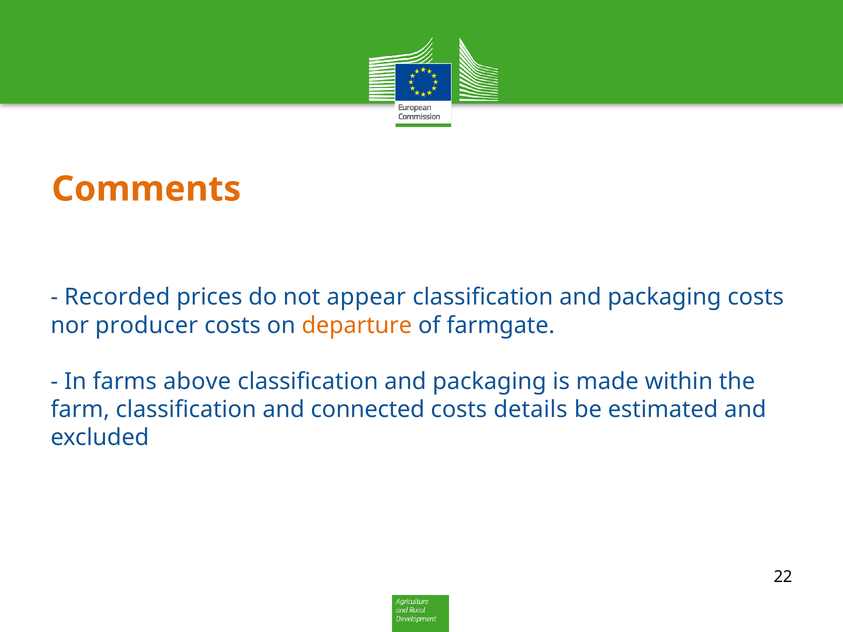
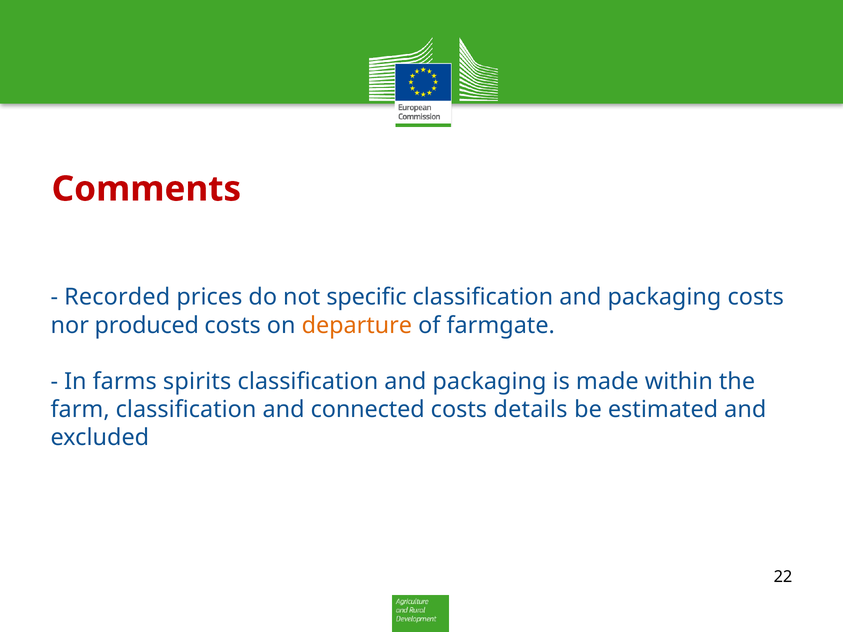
Comments colour: orange -> red
appear: appear -> specific
producer: producer -> produced
above: above -> spirits
